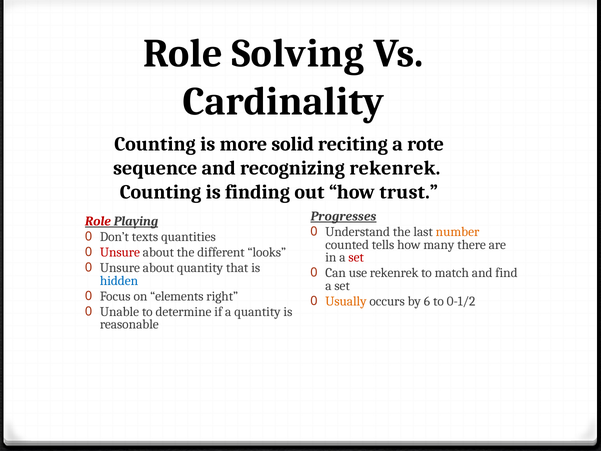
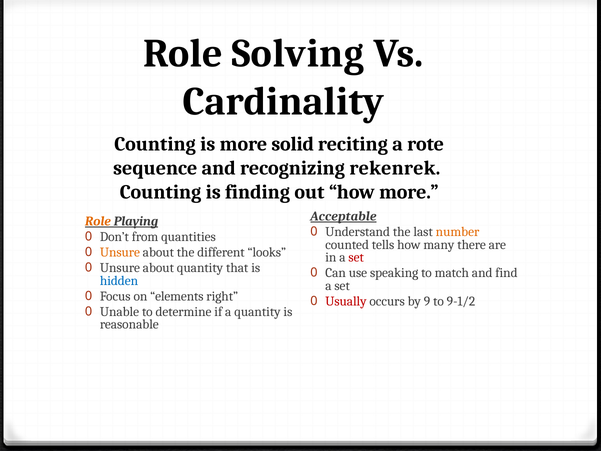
how trust: trust -> more
Progresses: Progresses -> Acceptable
Role at (98, 221) colour: red -> orange
texts: texts -> from
Unsure at (120, 252) colour: red -> orange
use rekenrek: rekenrek -> speaking
Usually colour: orange -> red
6: 6 -> 9
0-1/2: 0-1/2 -> 9-1/2
